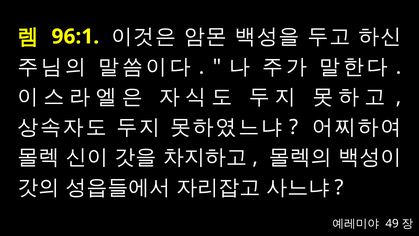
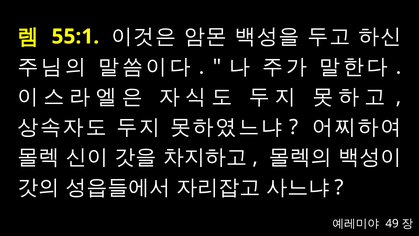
96:1: 96:1 -> 55:1
